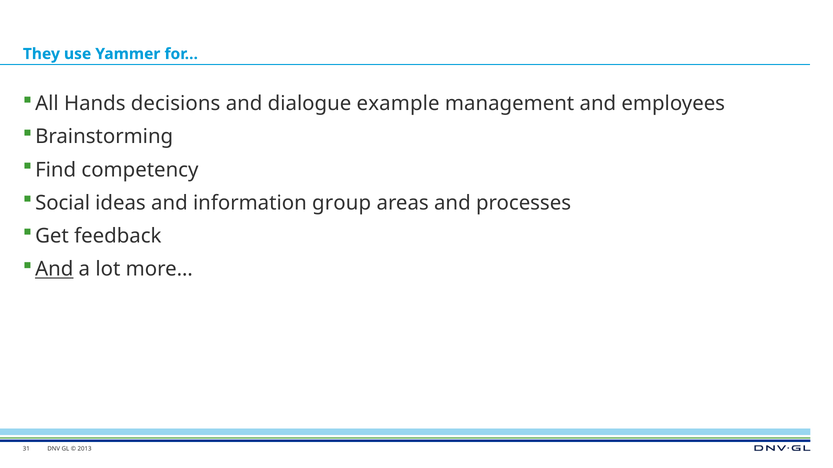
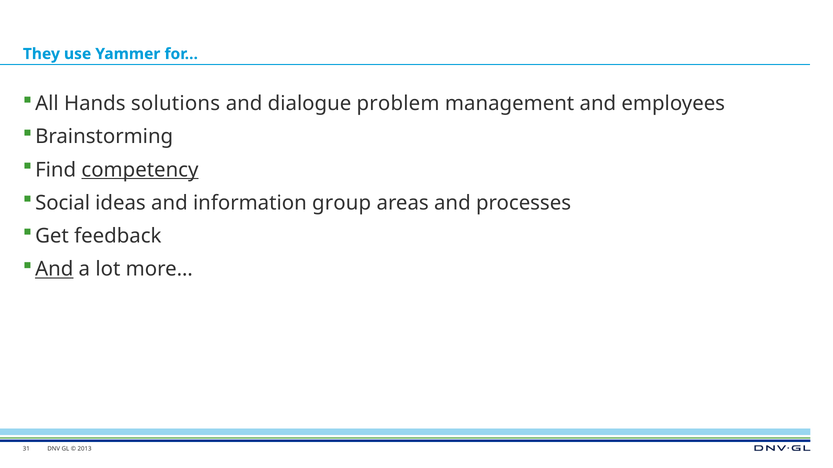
decisions: decisions -> solutions
example: example -> problem
competency underline: none -> present
